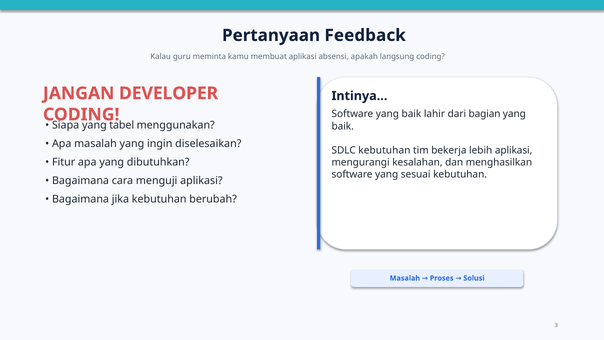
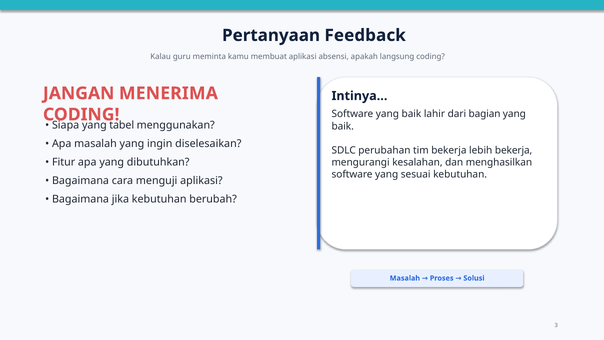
DEVELOPER: DEVELOPER -> MENERIMA
SDLC kebutuhan: kebutuhan -> perubahan
lebih aplikasi: aplikasi -> bekerja
